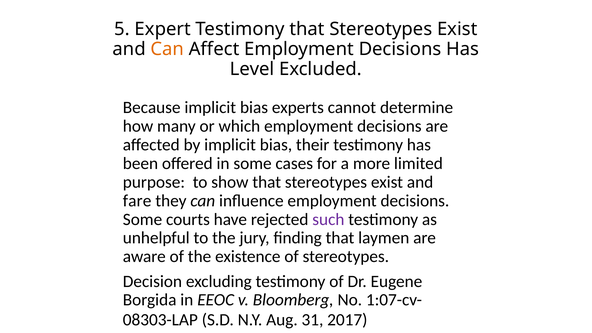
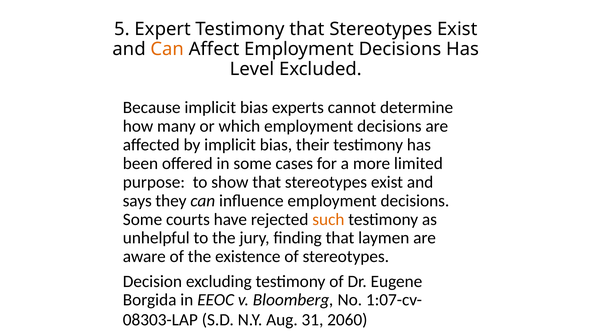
fare: fare -> says
such colour: purple -> orange
2017: 2017 -> 2060
